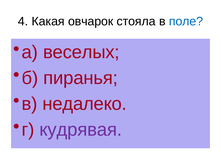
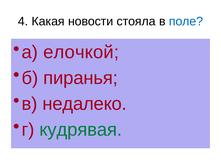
овчарок: овчарок -> новости
веселых: веселых -> елочкой
кудрявая colour: purple -> green
